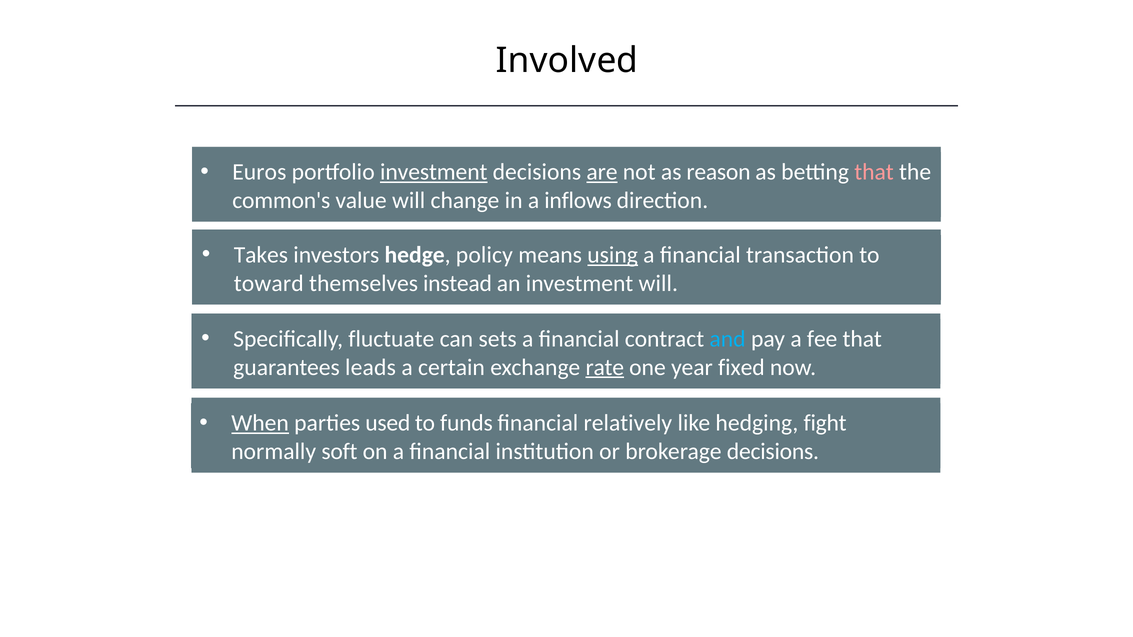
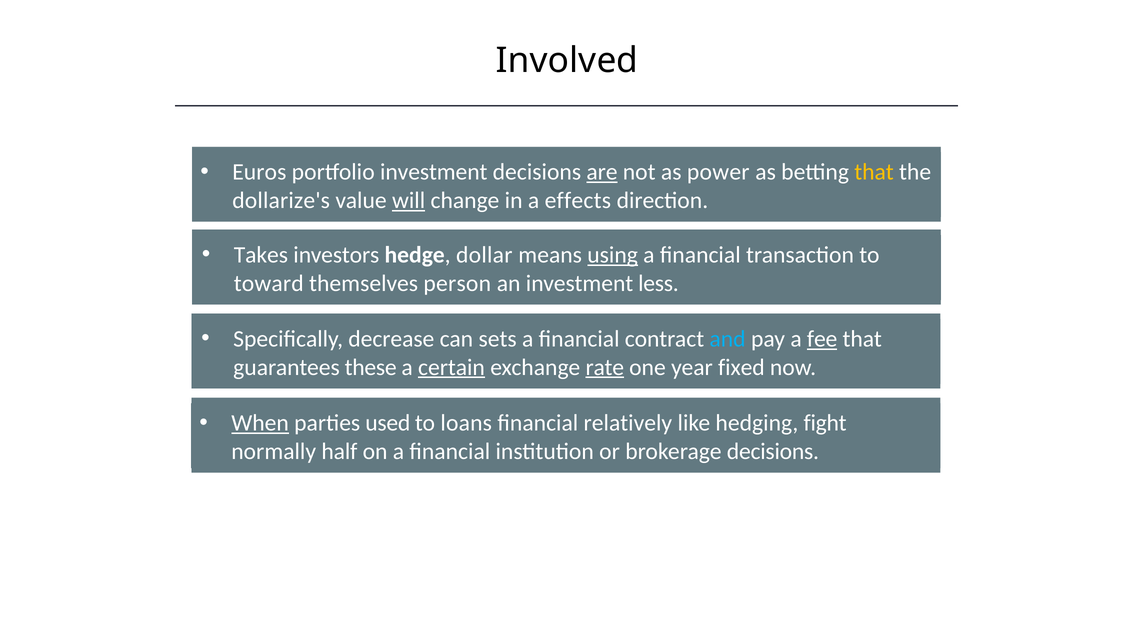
investment at (434, 172) underline: present -> none
reason: reason -> power
that at (874, 172) colour: pink -> yellow
common's: common's -> dollarize's
will at (409, 201) underline: none -> present
inflows: inflows -> effects
policy: policy -> dollar
instead: instead -> person
investment will: will -> less
fluctuate: fluctuate -> decrease
fee underline: none -> present
leads: leads -> these
certain underline: none -> present
funds: funds -> loans
soft: soft -> half
